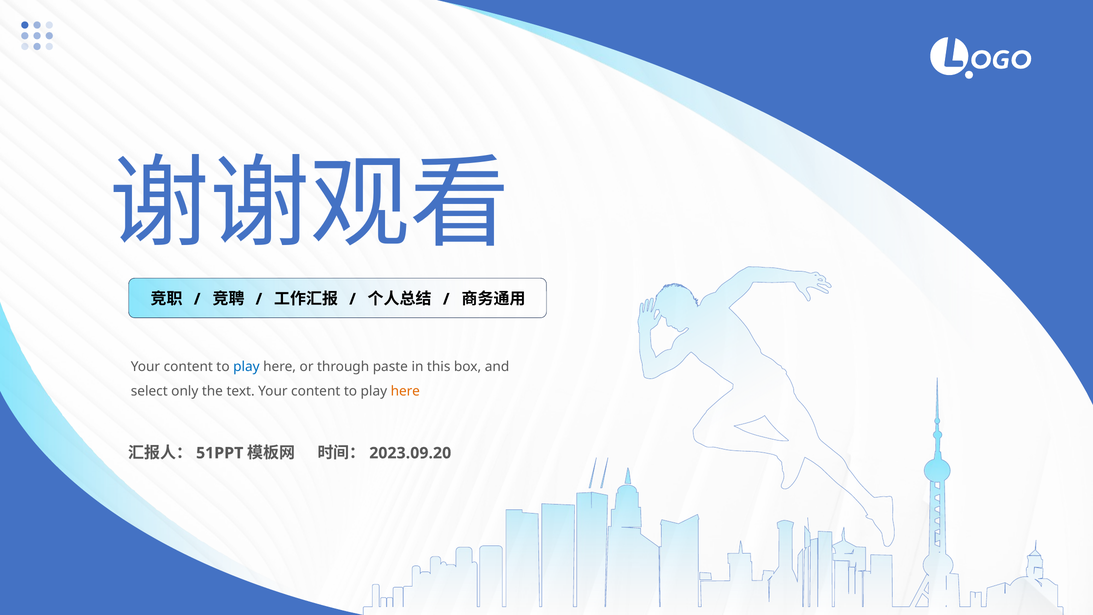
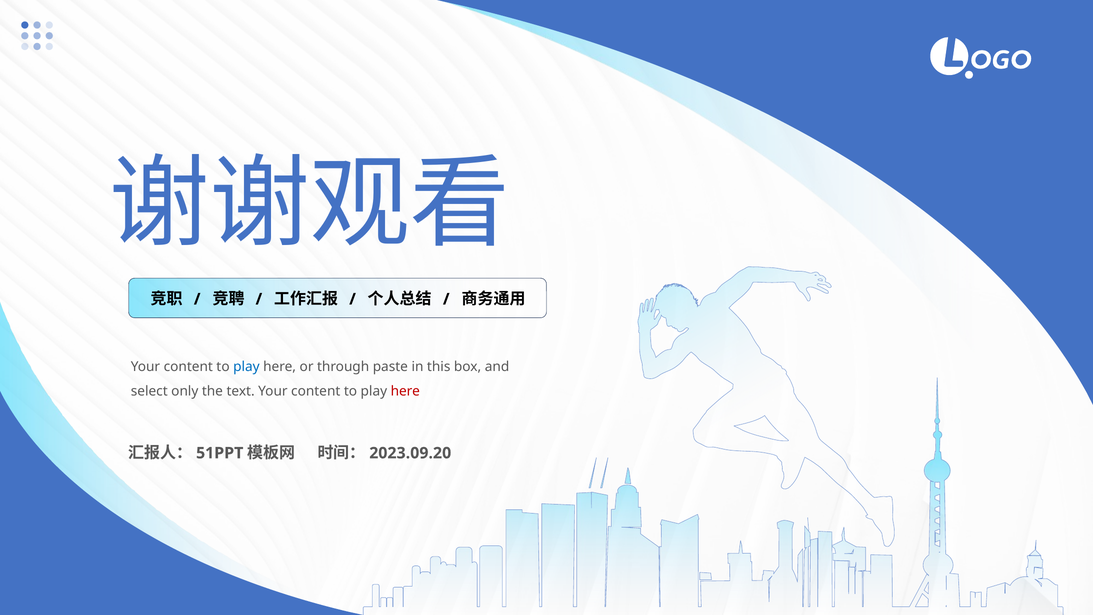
here at (405, 391) colour: orange -> red
